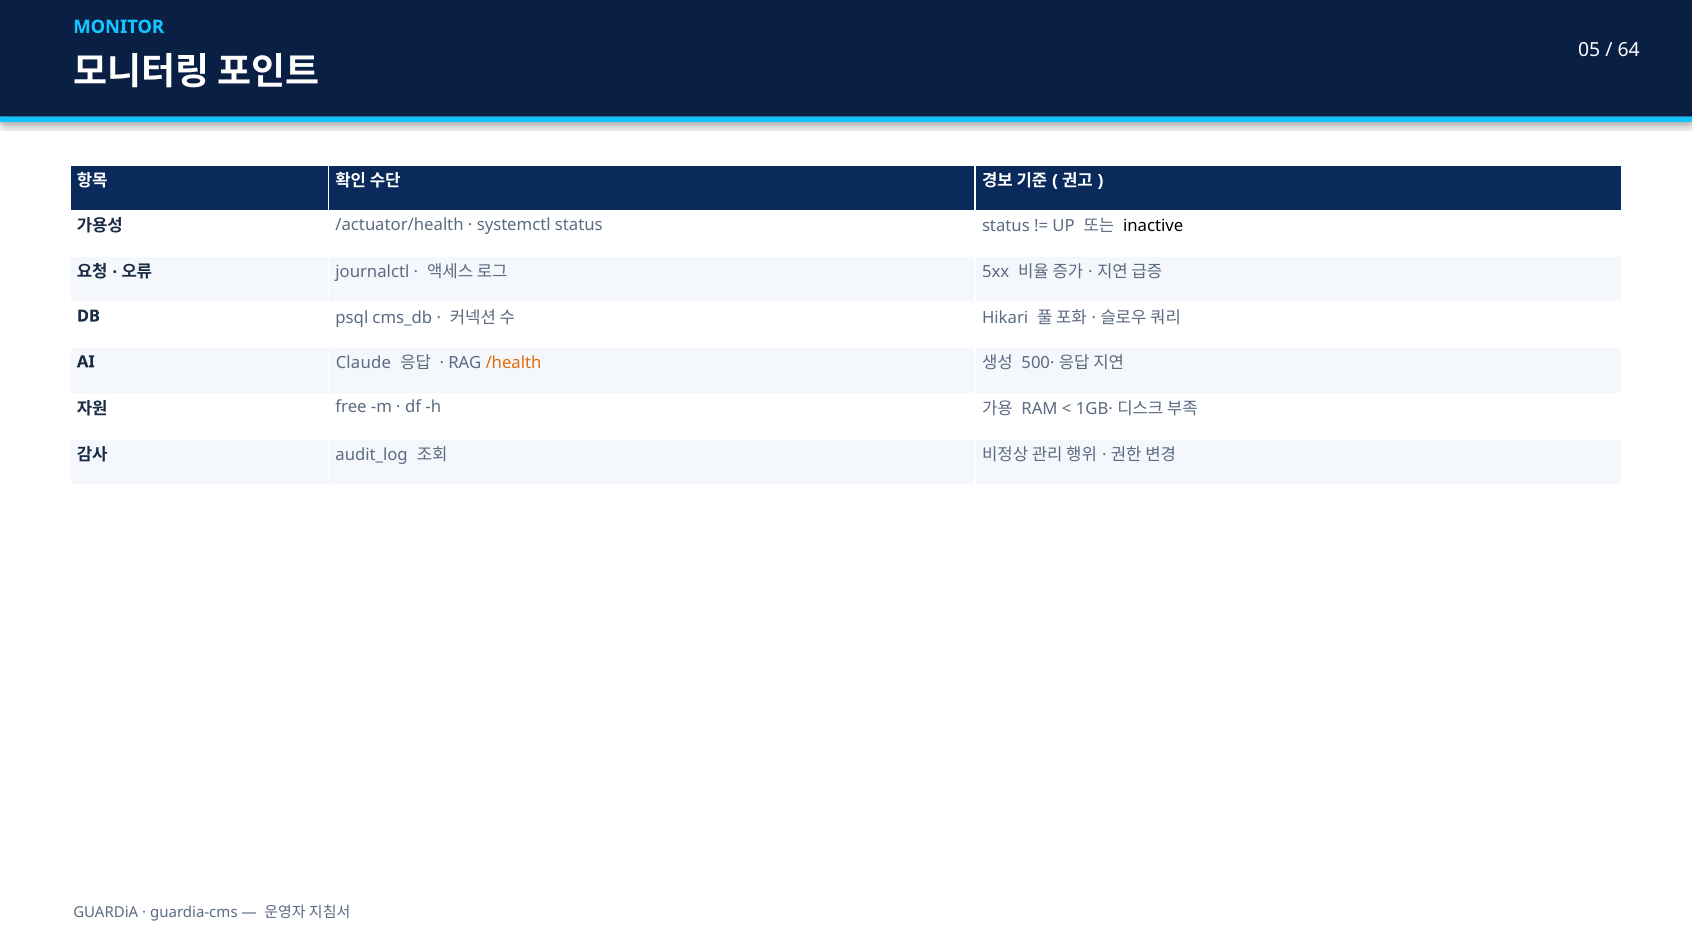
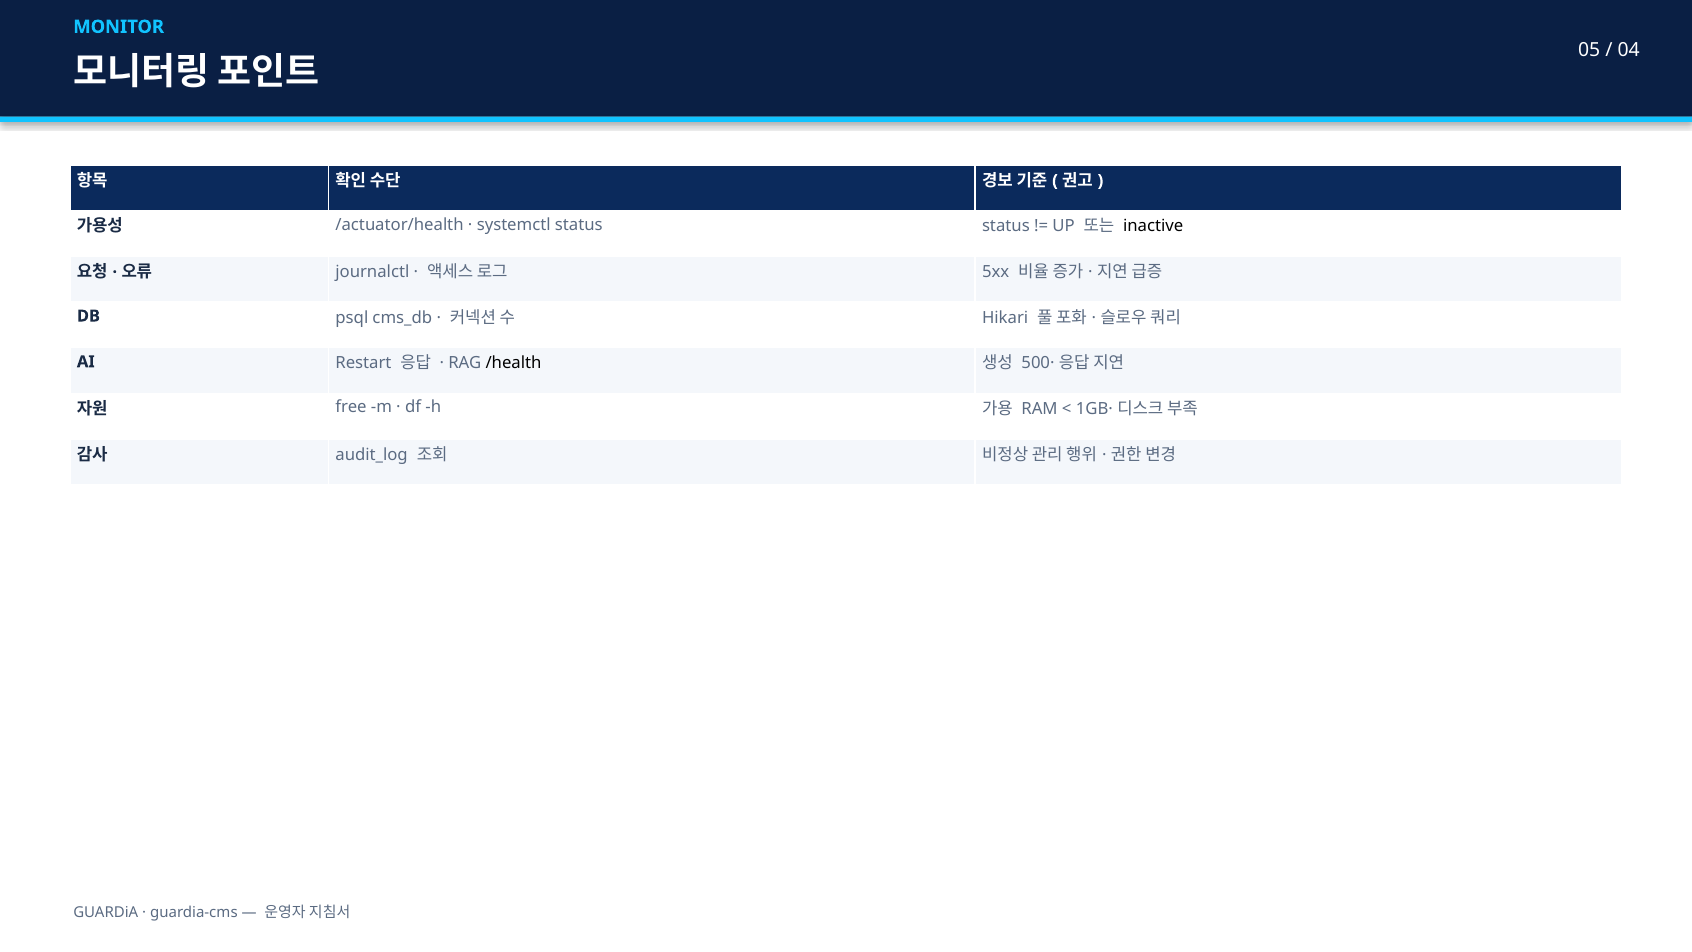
64: 64 -> 04
Claude: Claude -> Restart
/health colour: orange -> black
